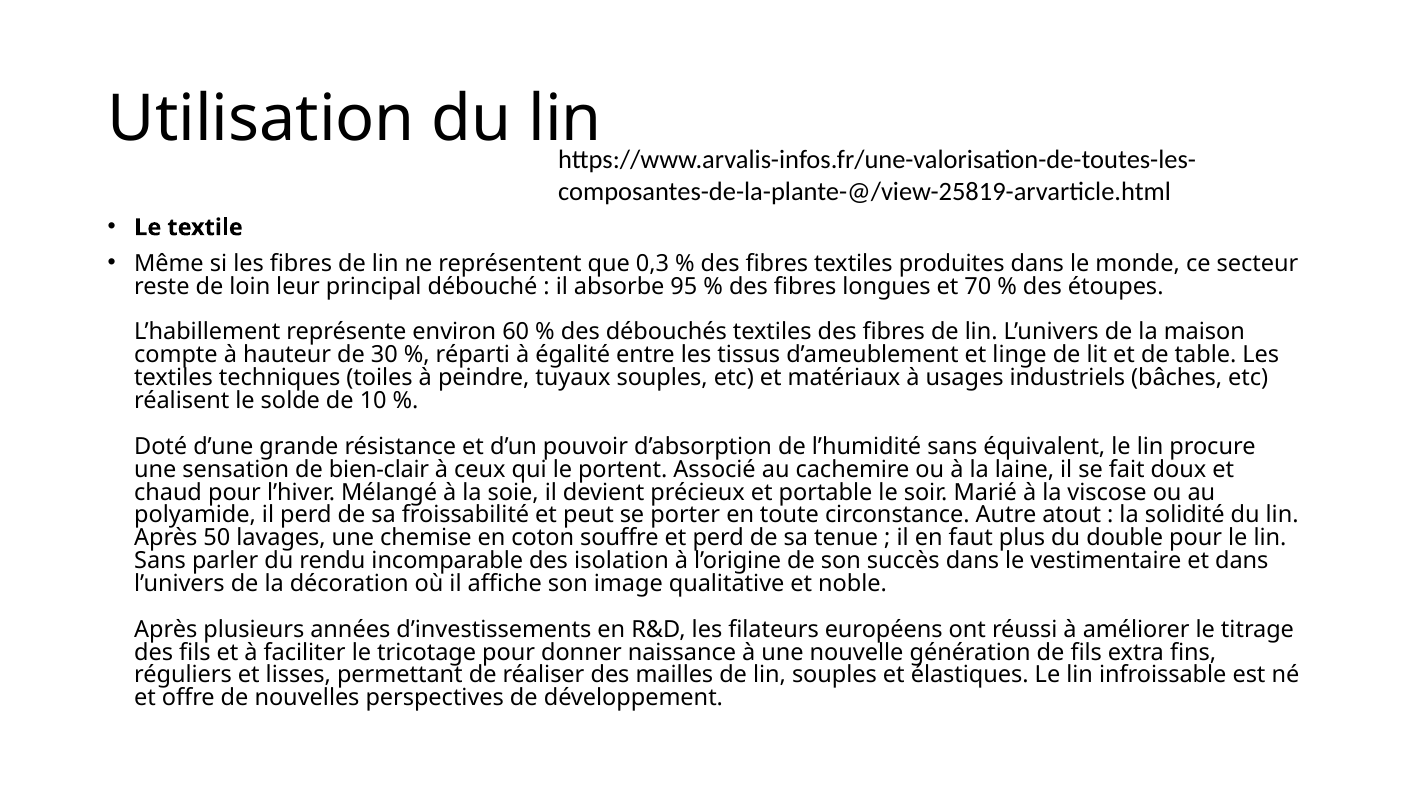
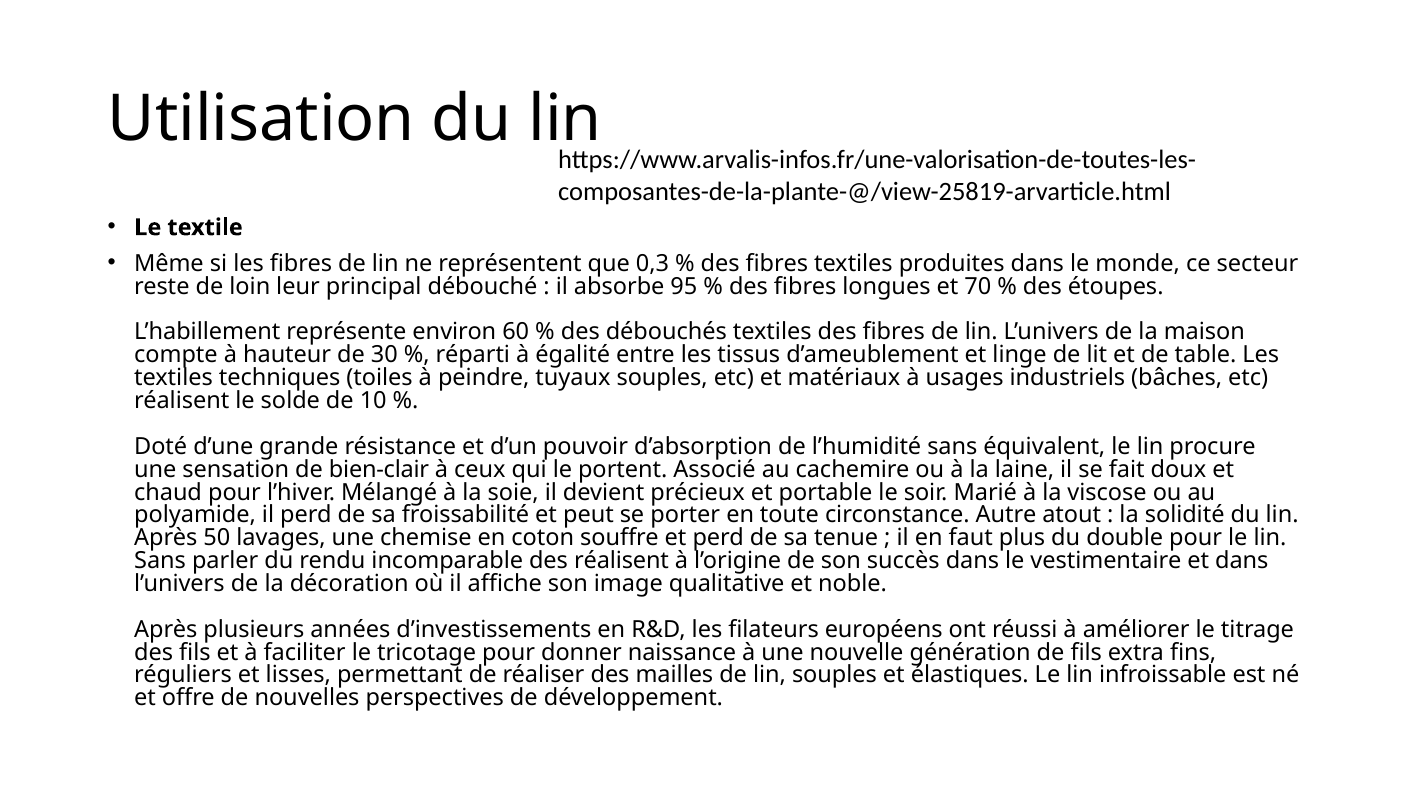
des isolation: isolation -> réalisent
